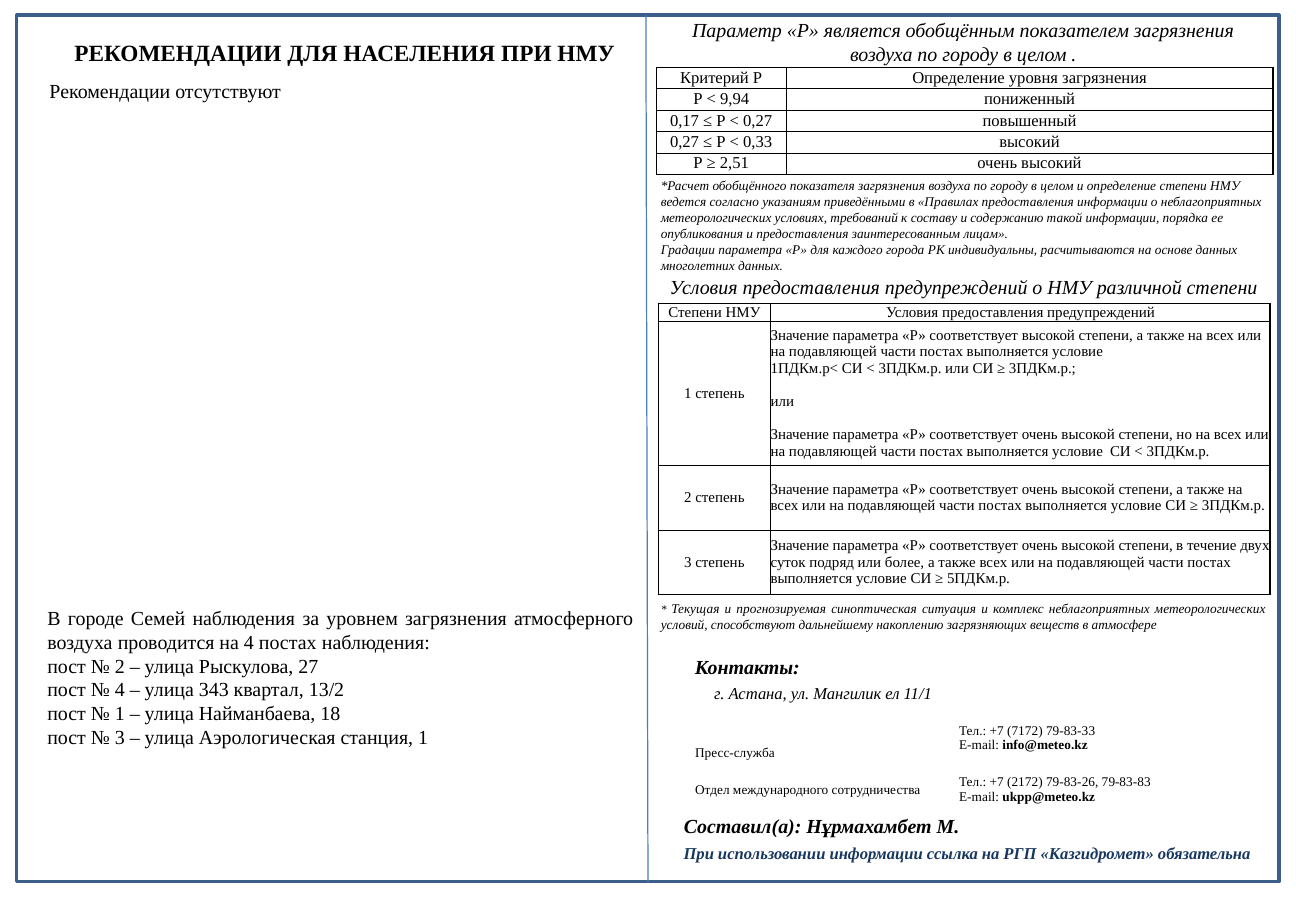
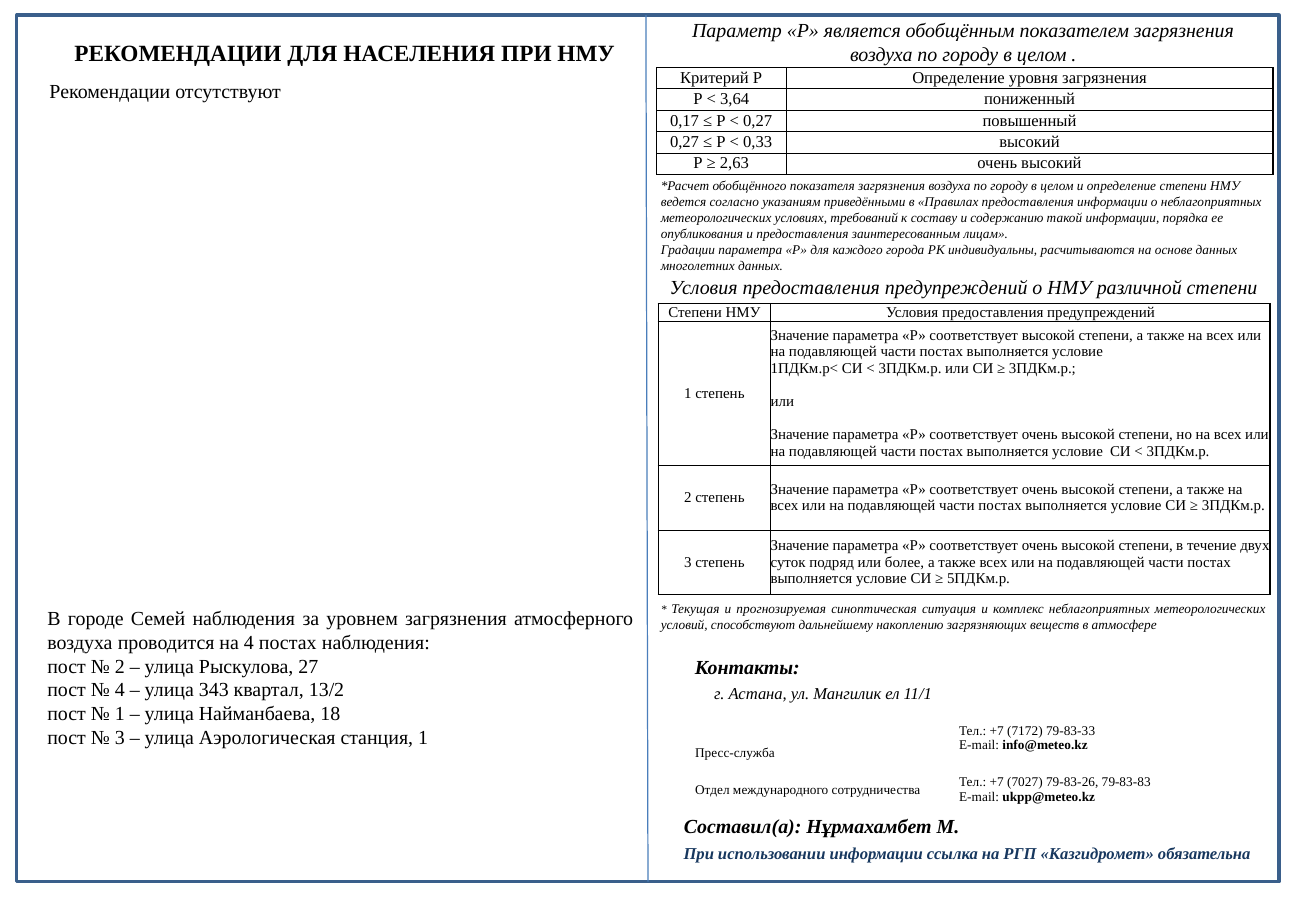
9,94: 9,94 -> 3,64
2,51: 2,51 -> 2,63
2172: 2172 -> 7027
